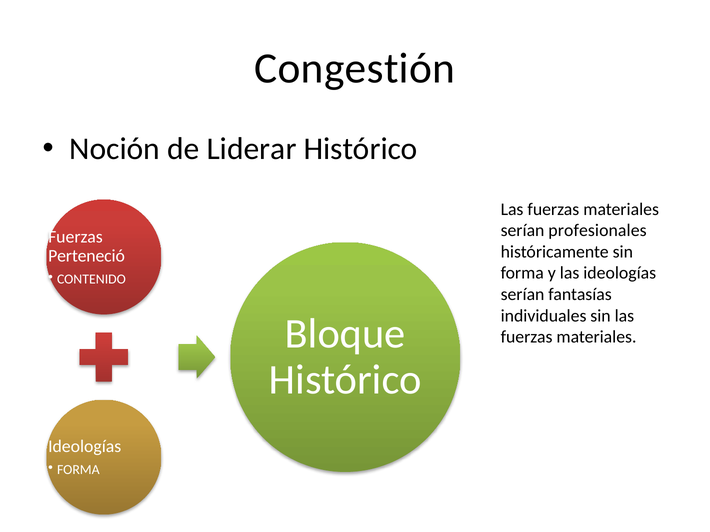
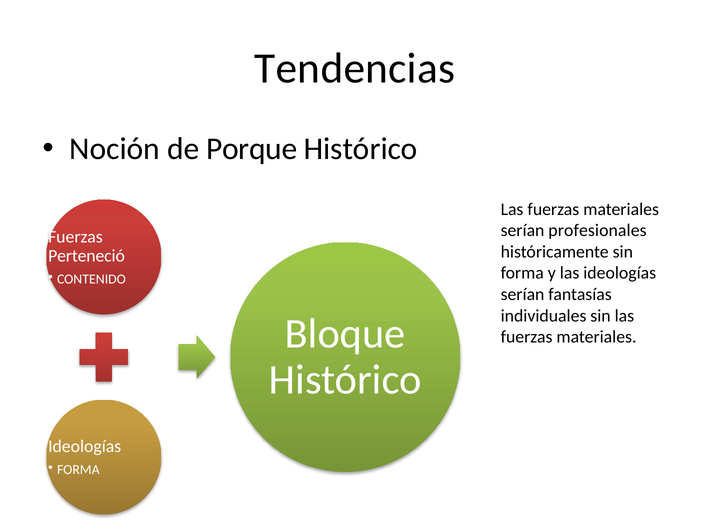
Congestión: Congestión -> Tendencias
Liderar: Liderar -> Porque
